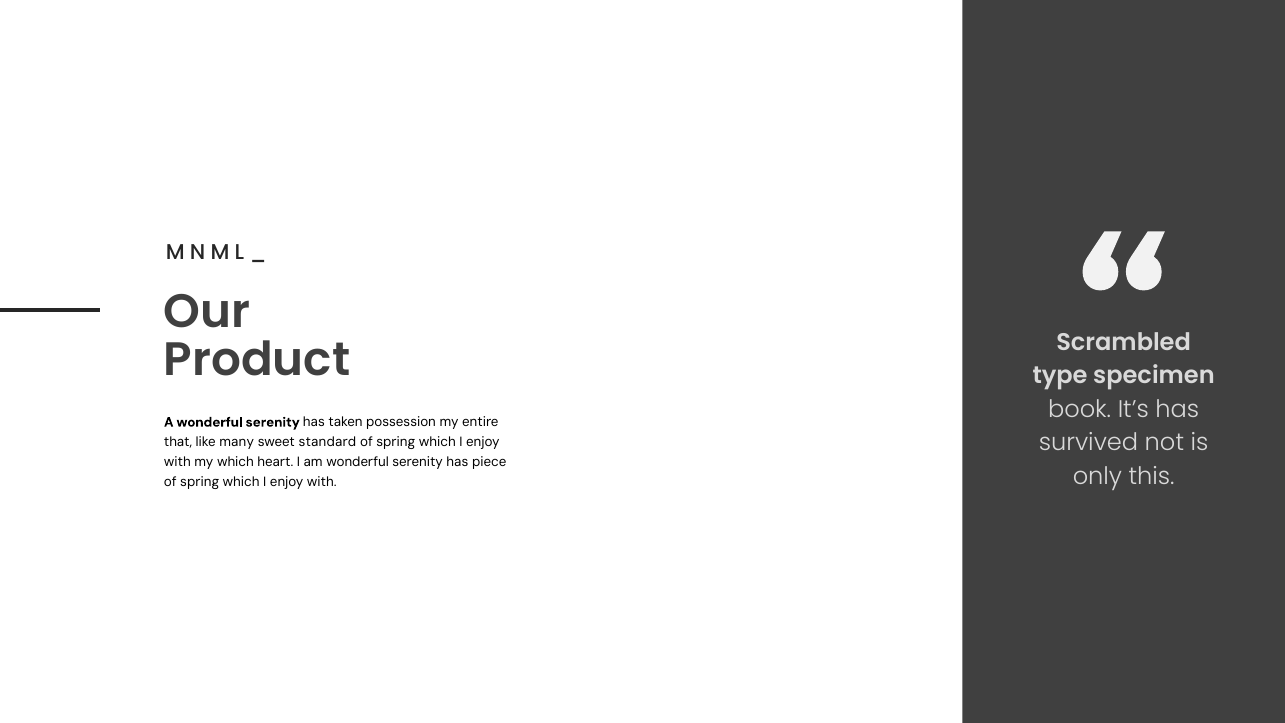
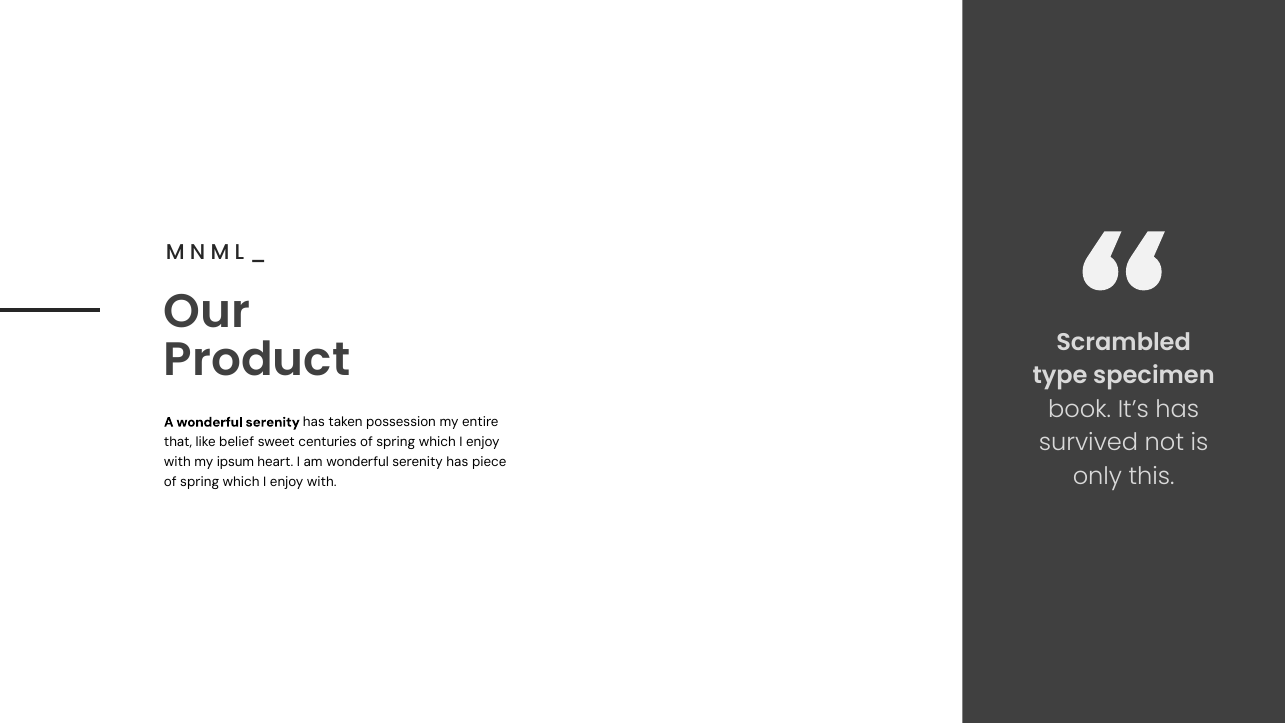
many: many -> belief
standard: standard -> centuries
my which: which -> ipsum
